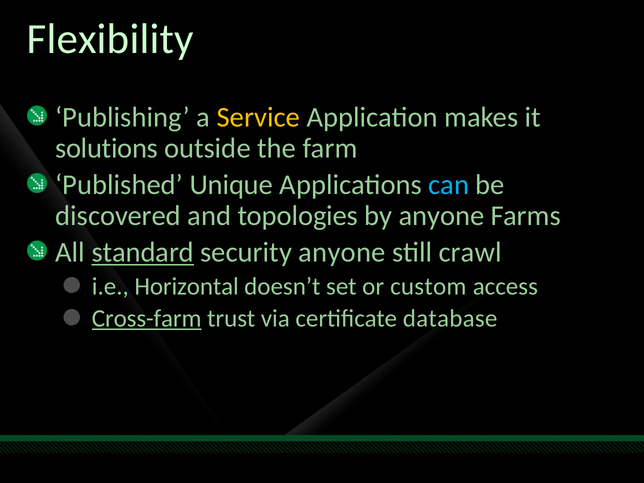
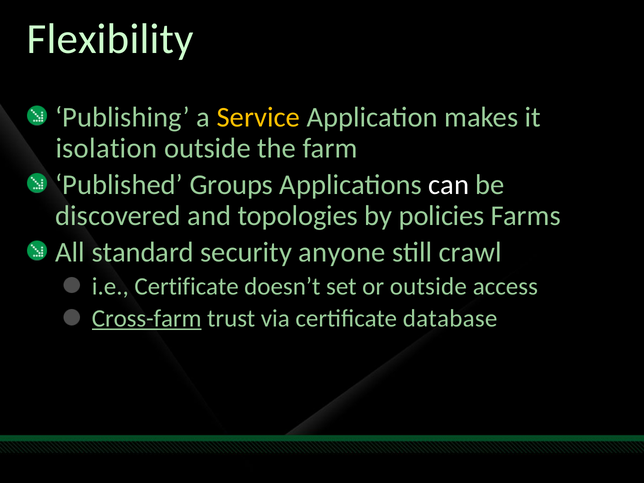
solutions: solutions -> isolation
Unique: Unique -> Groups
can colour: light blue -> white
by anyone: anyone -> policies
standard underline: present -> none
i.e Horizontal: Horizontal -> Certificate
or custom: custom -> outside
